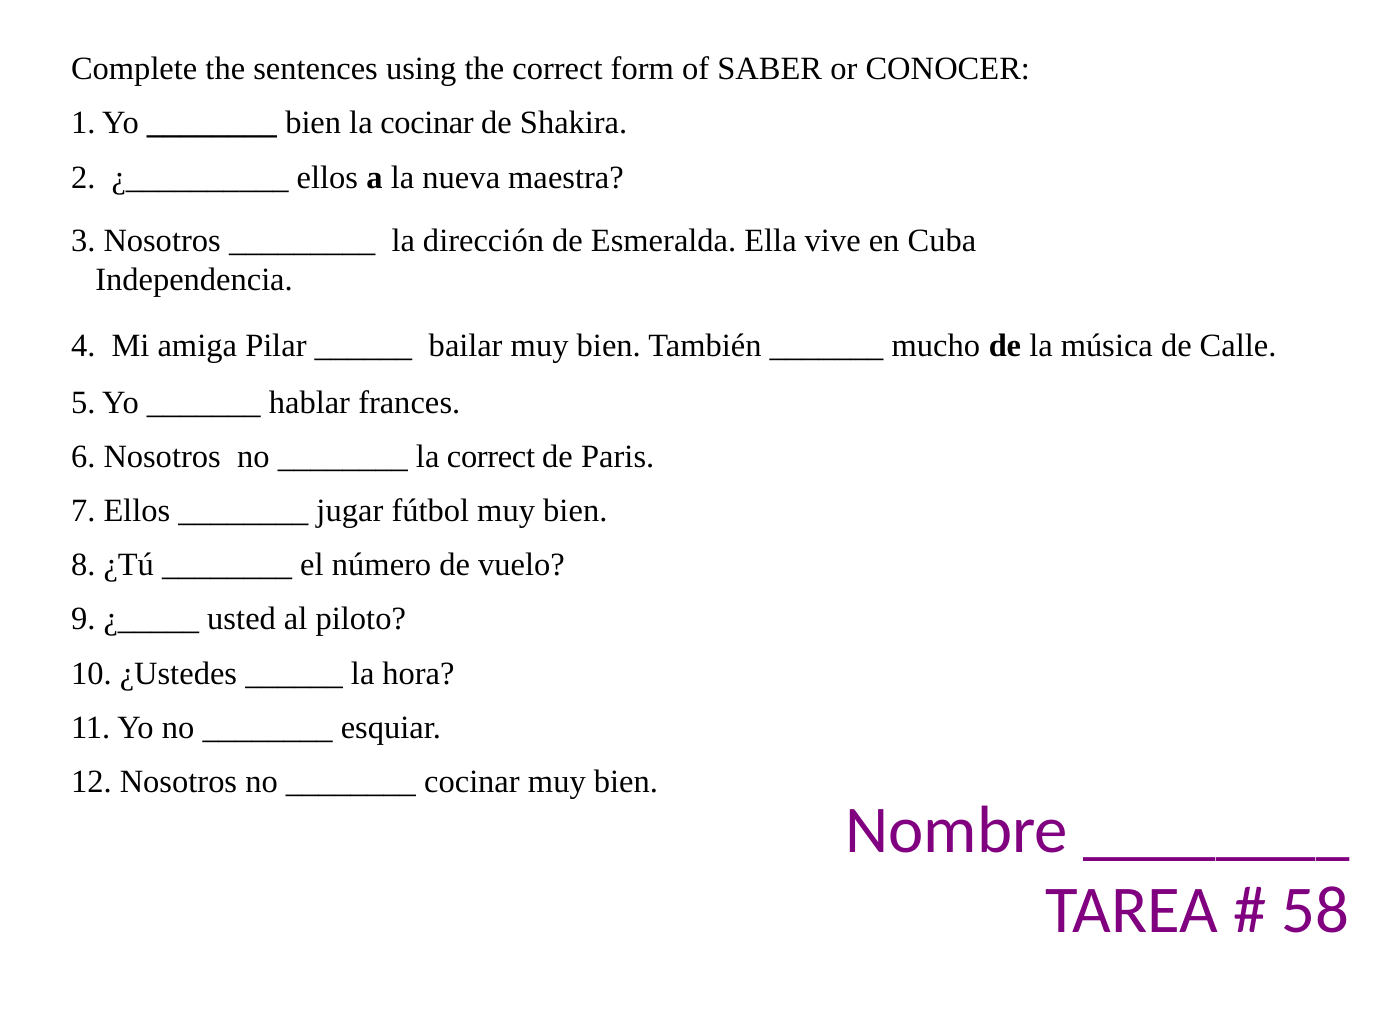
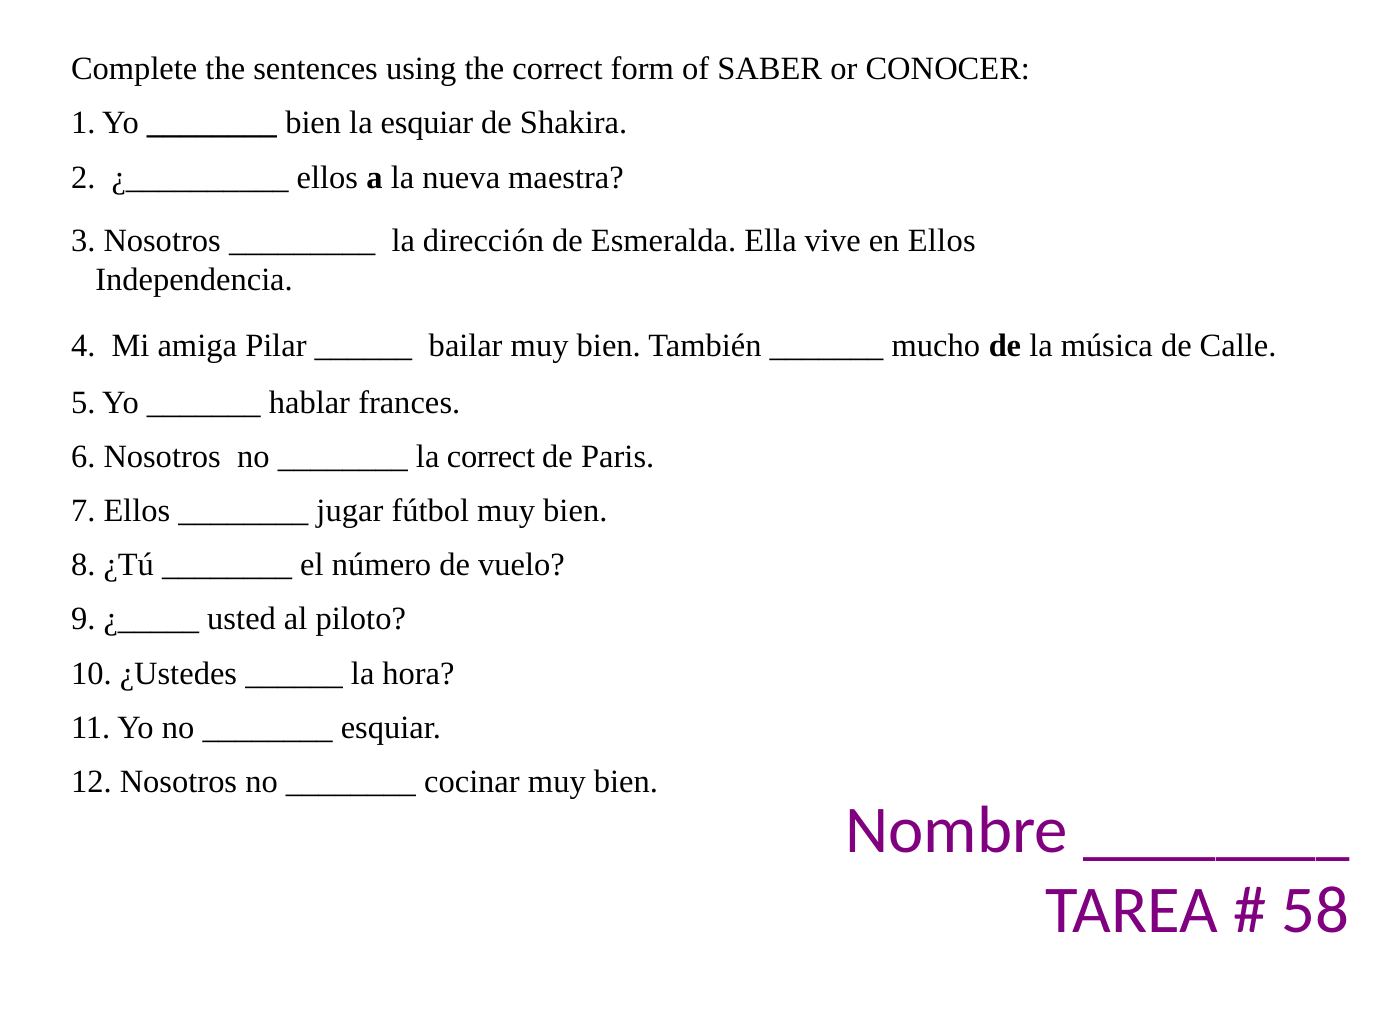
la cocinar: cocinar -> esquiar
en Cuba: Cuba -> Ellos
